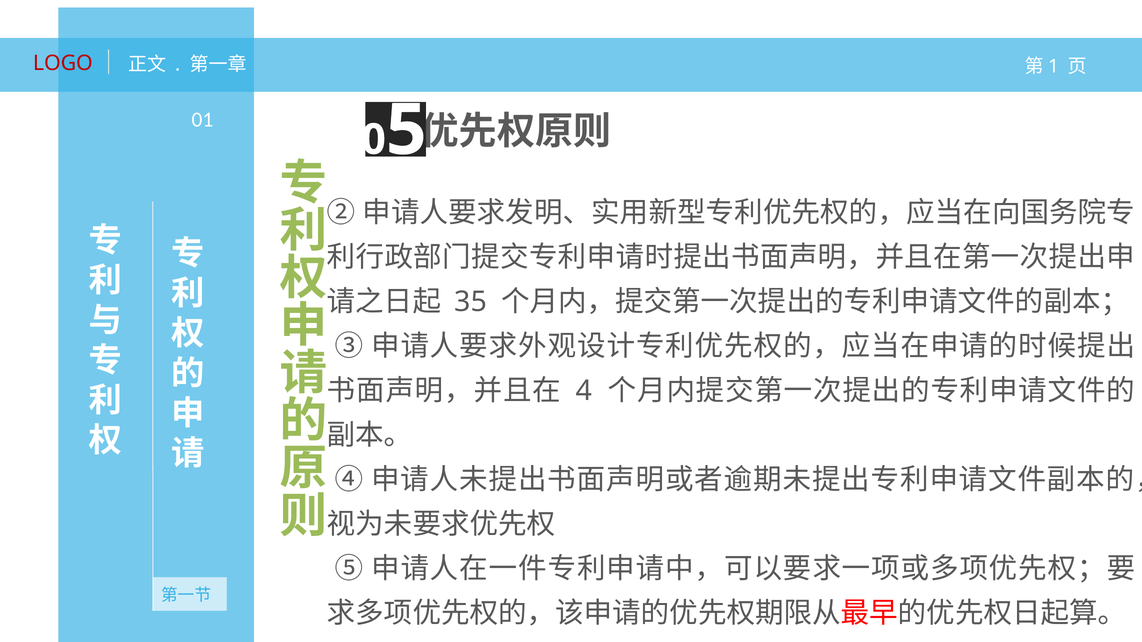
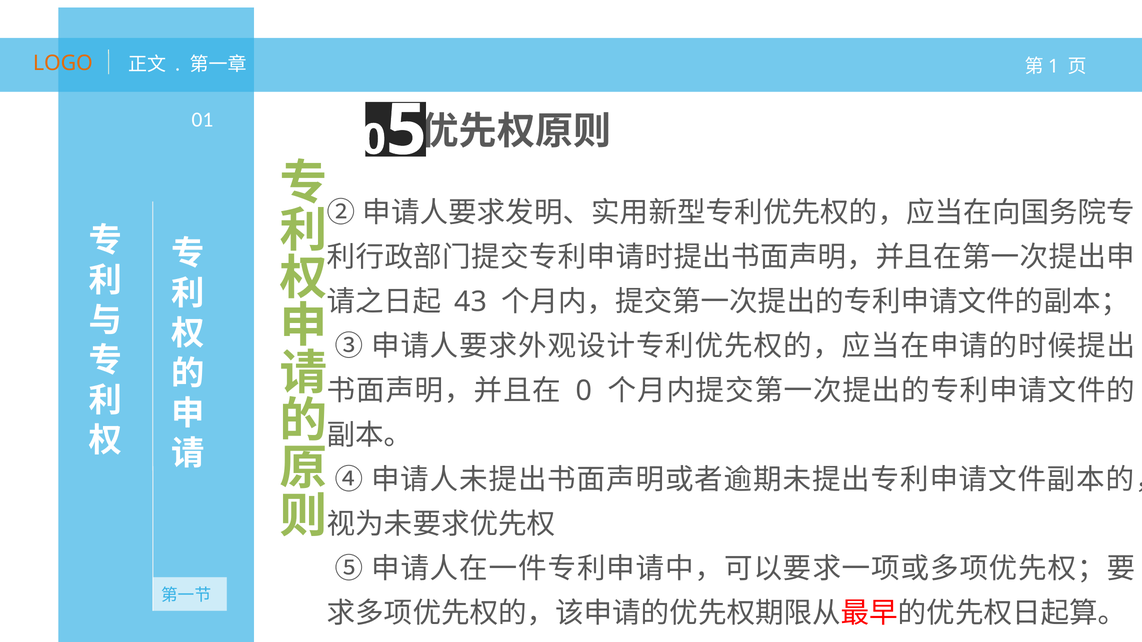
LOGO colour: red -> orange
35: 35 -> 43
4 at (584, 391): 4 -> 0
